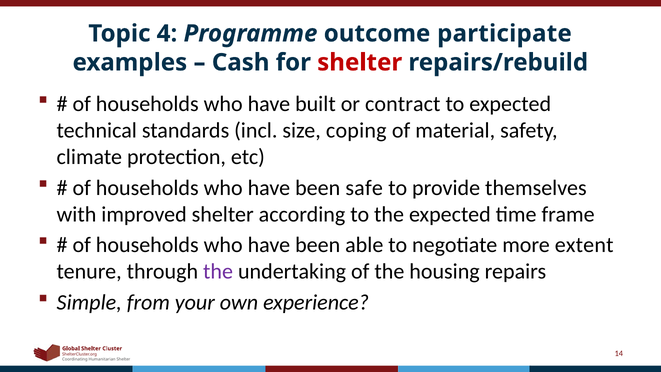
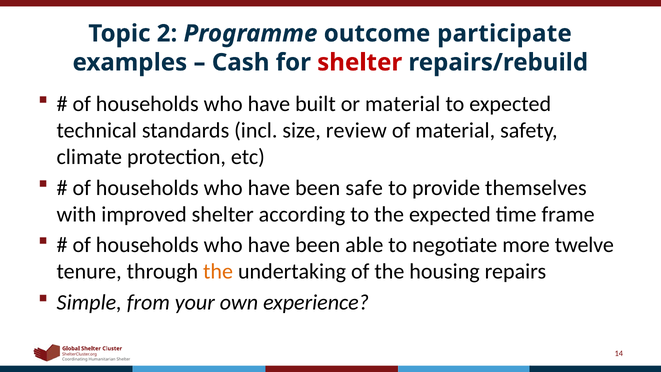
4: 4 -> 2
or contract: contract -> material
coping: coping -> review
extent: extent -> twelve
the at (218, 271) colour: purple -> orange
